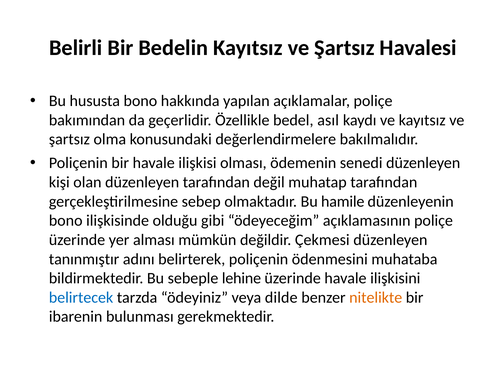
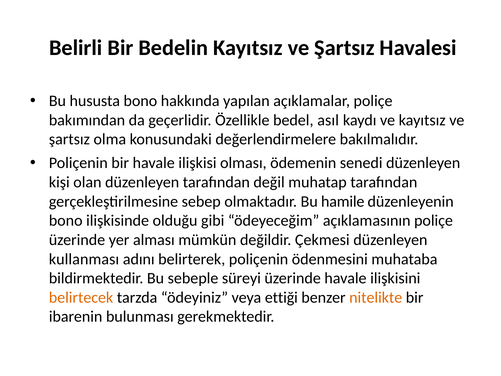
tanınmıştır: tanınmıştır -> kullanması
lehine: lehine -> süreyi
belirtecek colour: blue -> orange
dilde: dilde -> ettiği
